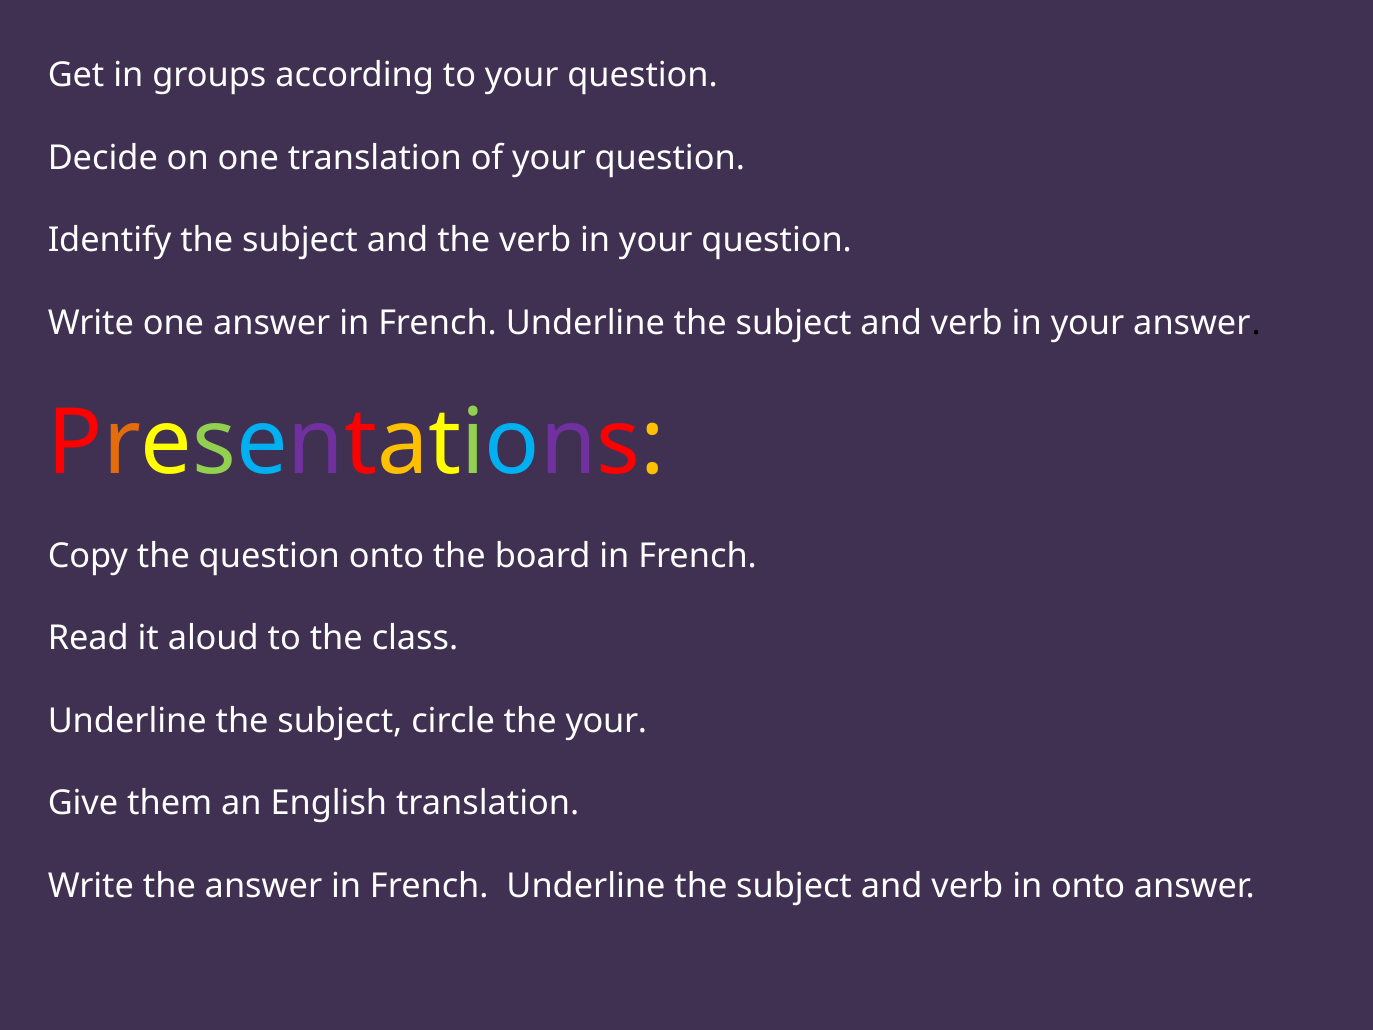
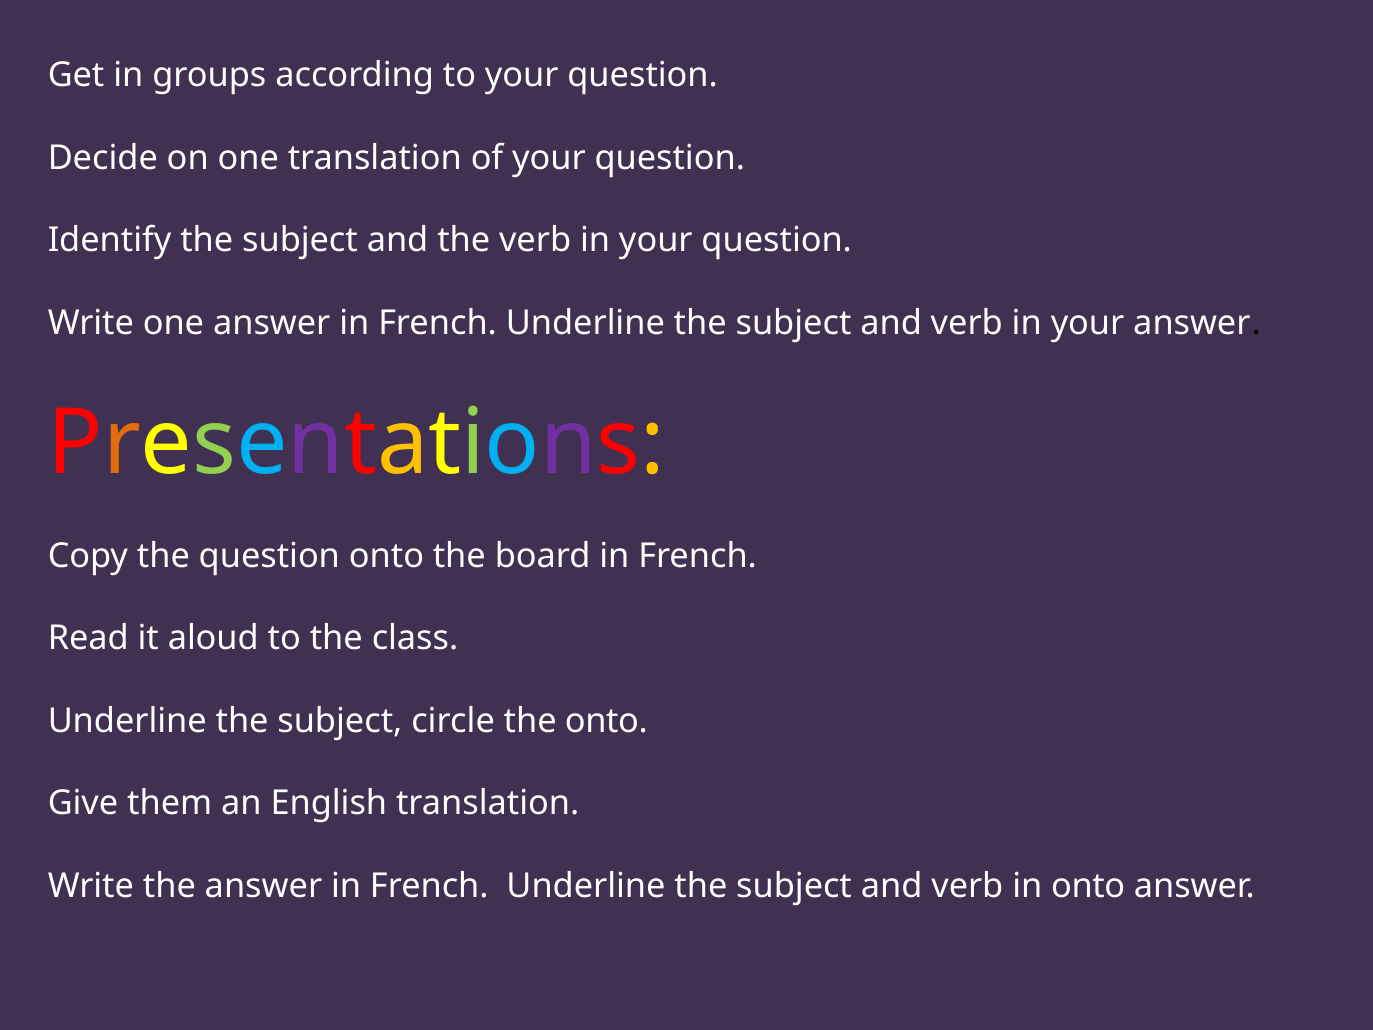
the your: your -> onto
